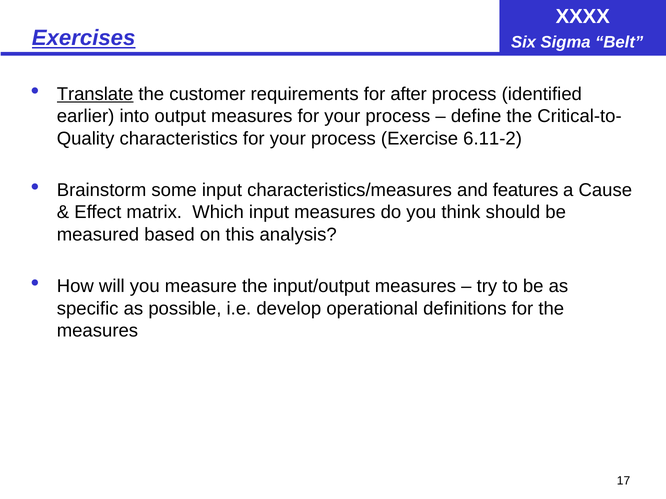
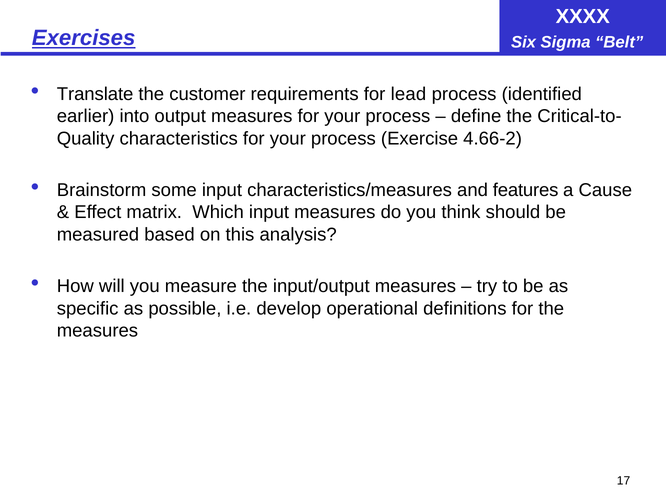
Translate underline: present -> none
after: after -> lead
6.11-2: 6.11-2 -> 4.66-2
